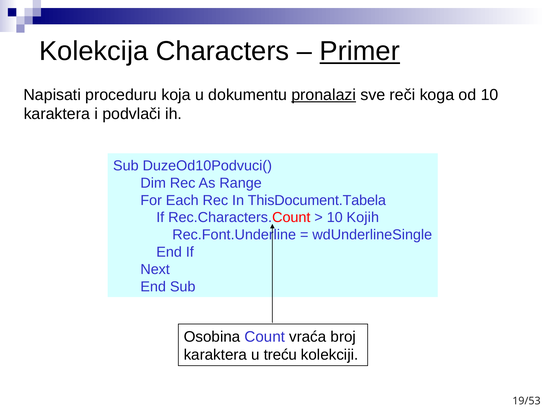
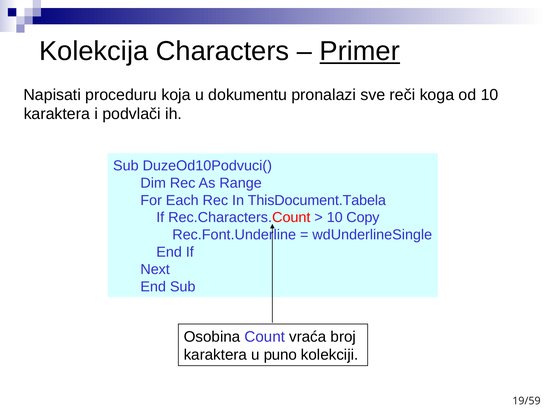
pronalazi underline: present -> none
Kojih: Kojih -> Copy
treću: treću -> puno
19/53: 19/53 -> 19/59
